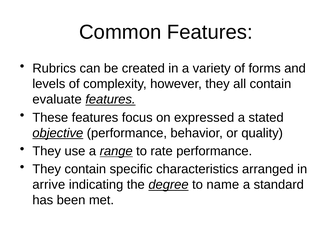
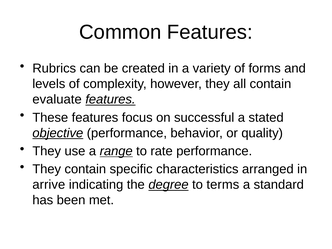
expressed: expressed -> successful
name: name -> terms
